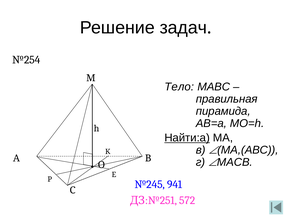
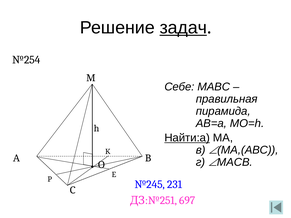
задач underline: none -> present
Тело: Тело -> Себе
941: 941 -> 231
572: 572 -> 697
